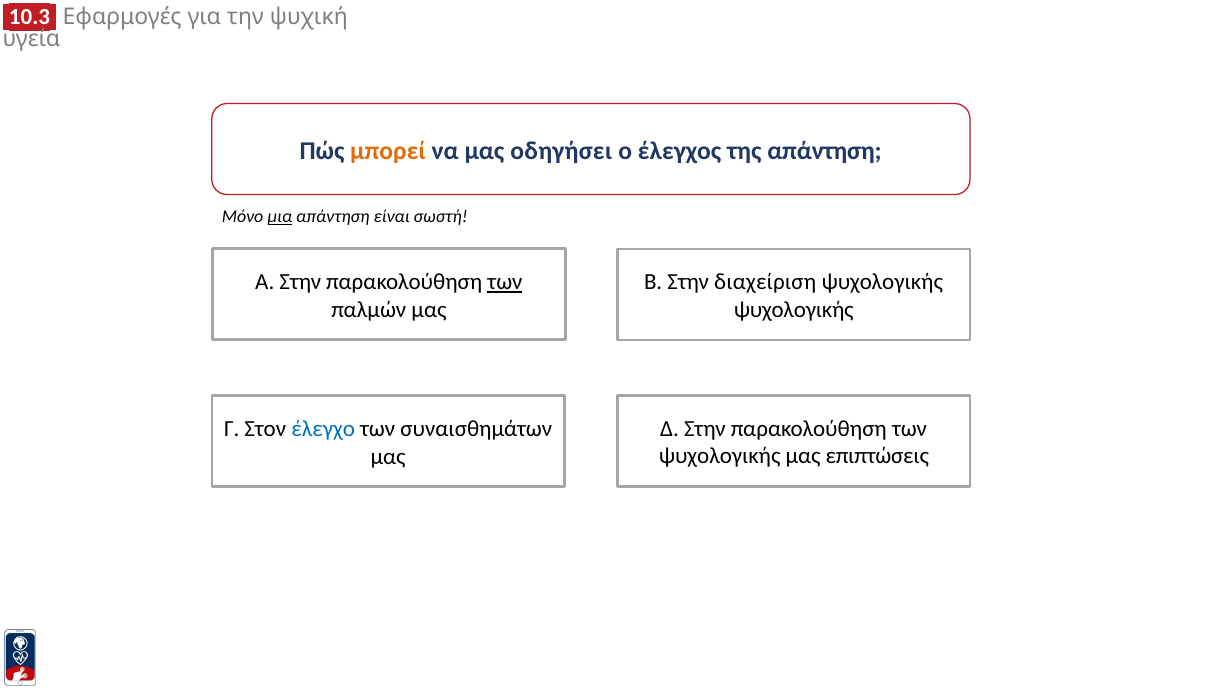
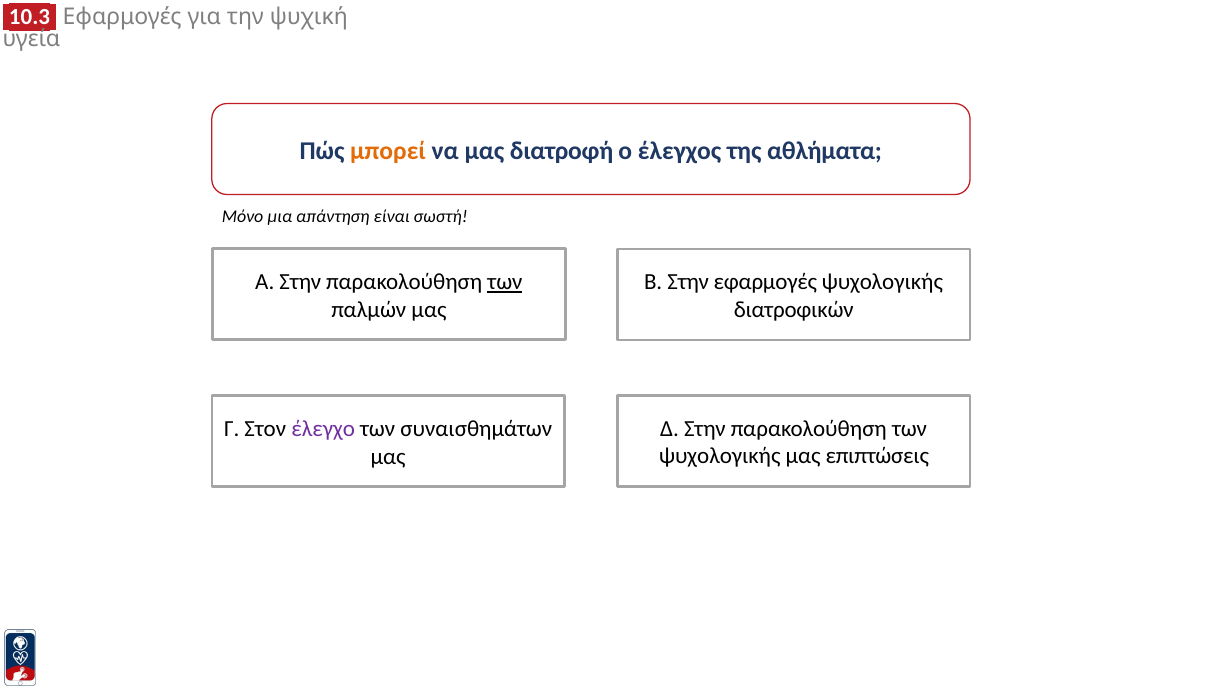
οδηγήσει: οδηγήσει -> διατροφή
της απάντηση: απάντηση -> αθλήματα
μια underline: present -> none
Στην διαχείριση: διαχείριση -> εφαρμογές
ψυχολογικής at (794, 310): ψυχολογικής -> διατροφικών
έλεγχο colour: blue -> purple
